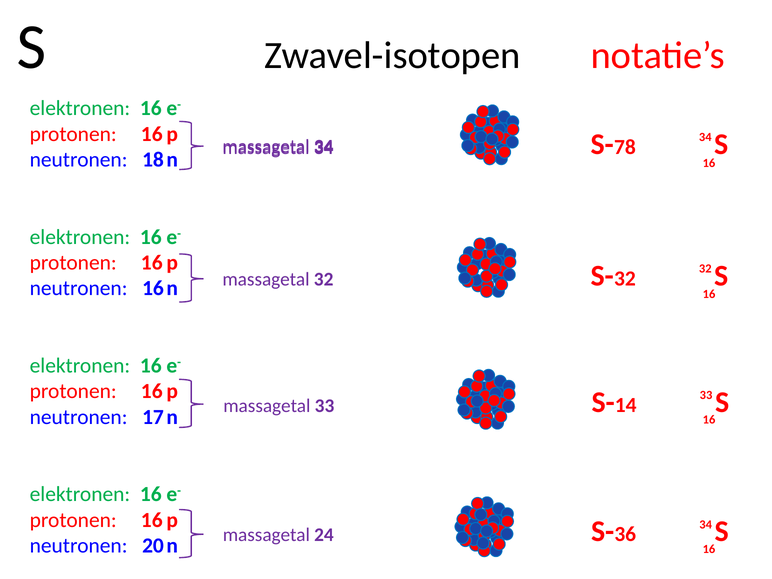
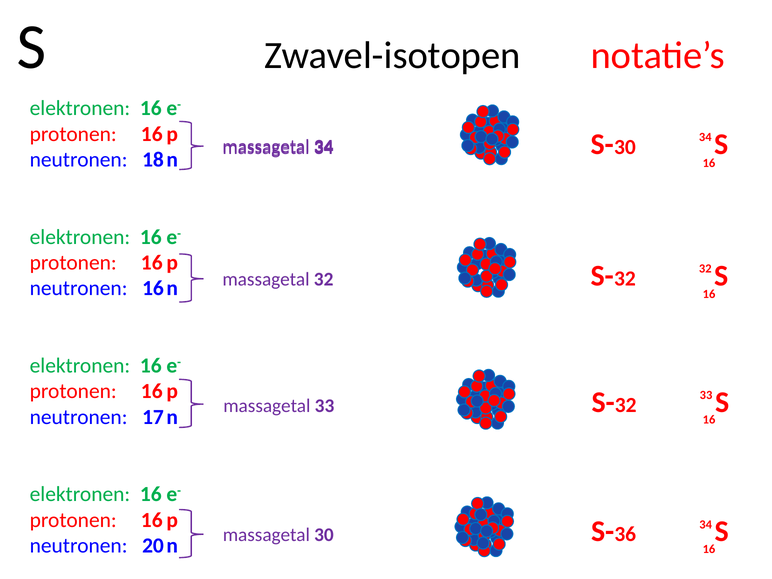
78 at (625, 147): 78 -> 30
14 at (626, 405): 14 -> 32
24 at (324, 535): 24 -> 30
